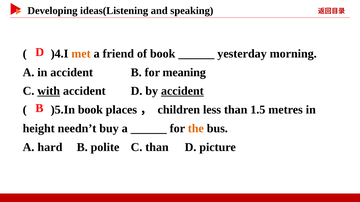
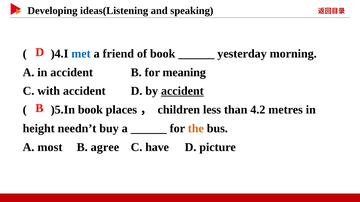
met colour: orange -> blue
with underline: present -> none
1.5: 1.5 -> 4.2
hard: hard -> most
polite: polite -> agree
C than: than -> have
